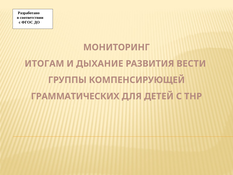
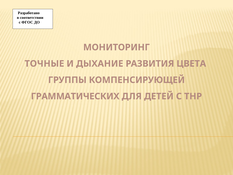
ИТОГАМ: ИТОГАМ -> ТОЧНЫЕ
ВЕСТИ: ВЕСТИ -> ЦВЕТА
